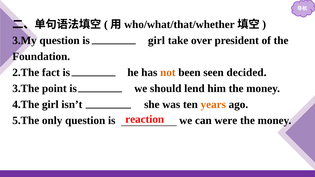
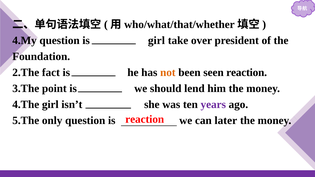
3.My: 3.My -> 4.My
seen decided: decided -> reaction
years colour: orange -> purple
were: were -> later
